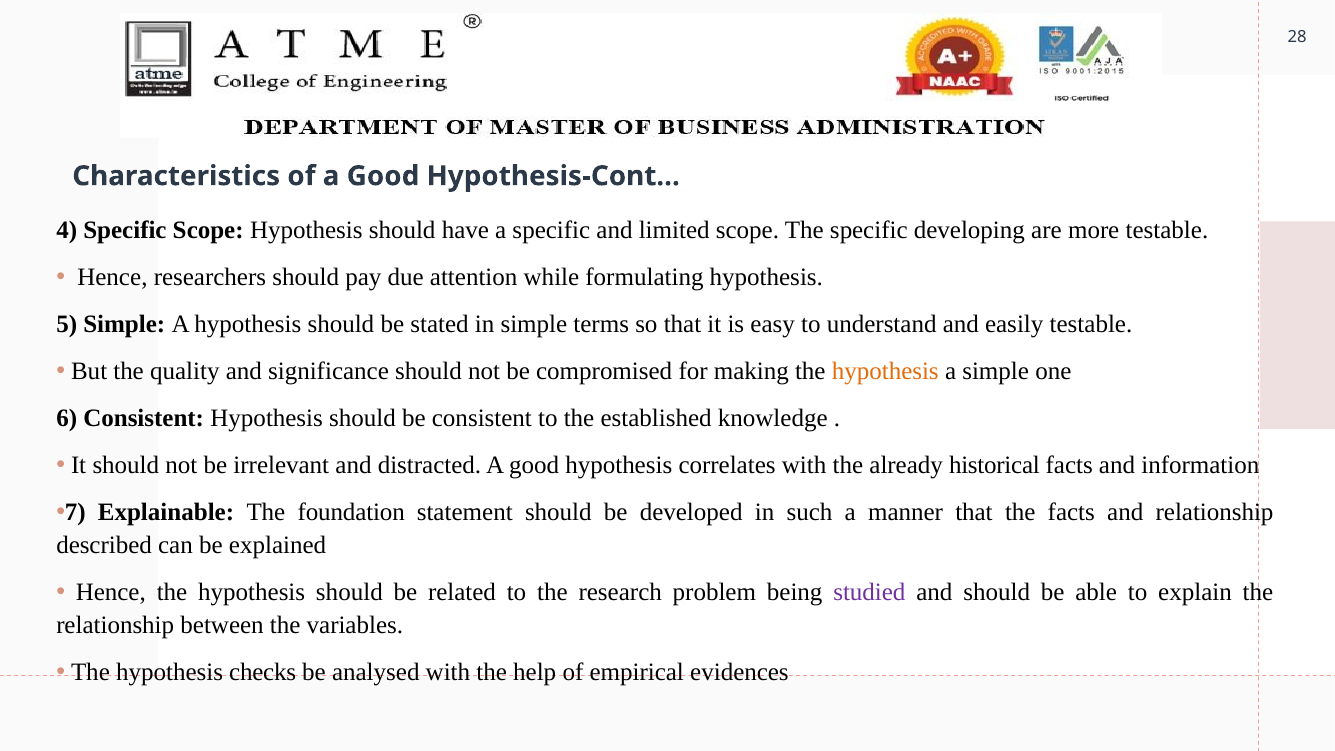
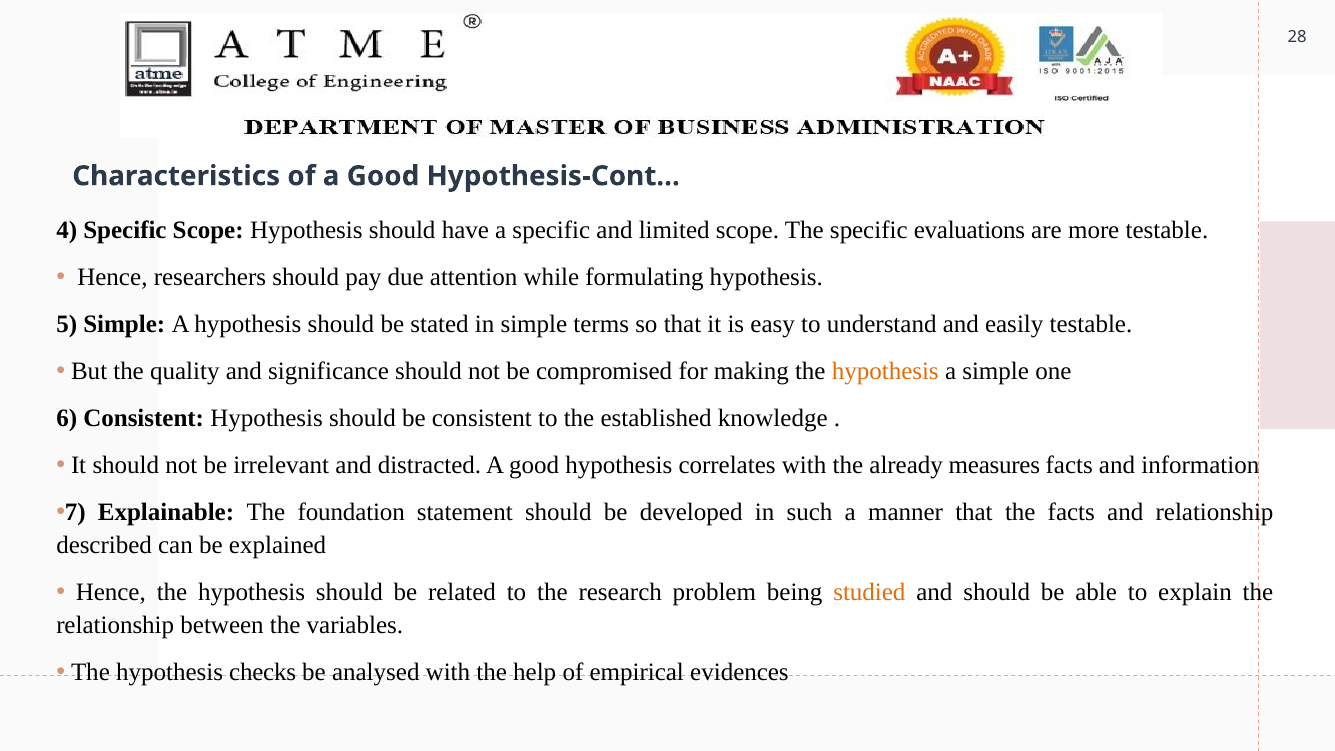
developing: developing -> evaluations
historical: historical -> measures
studied colour: purple -> orange
